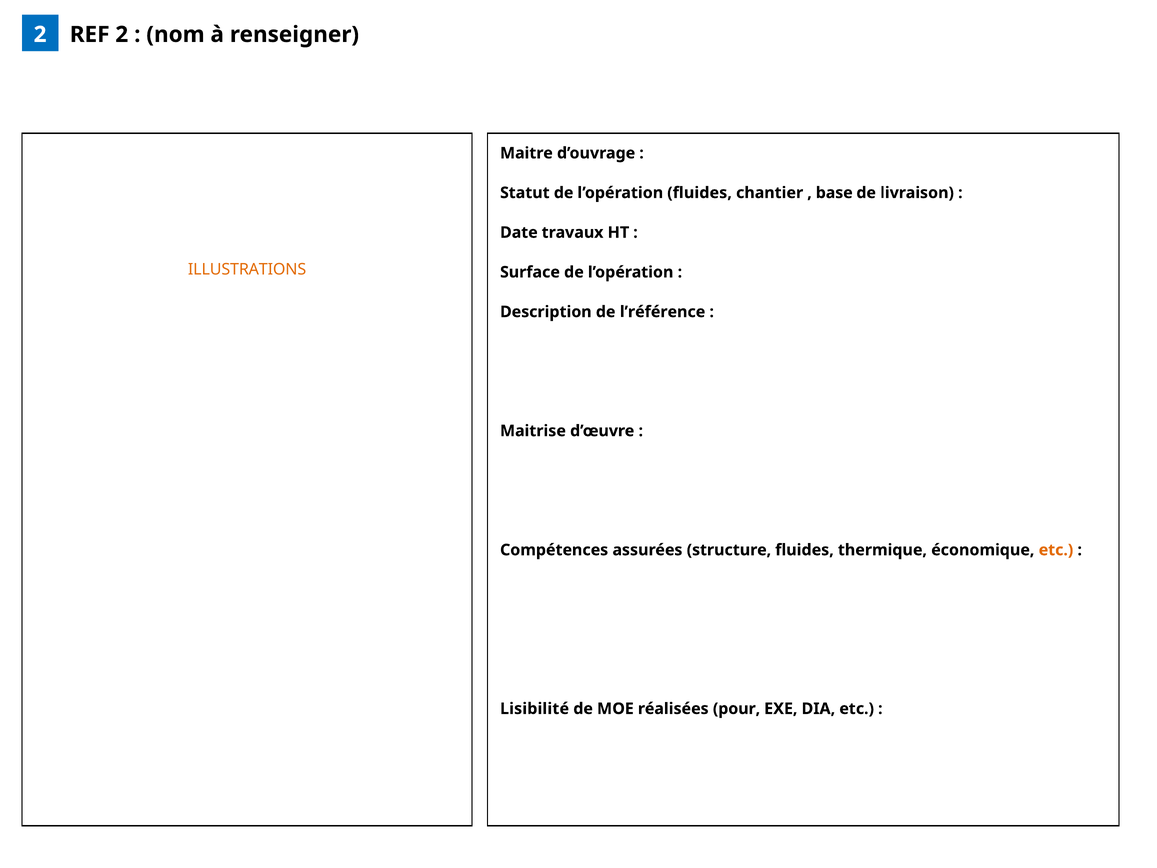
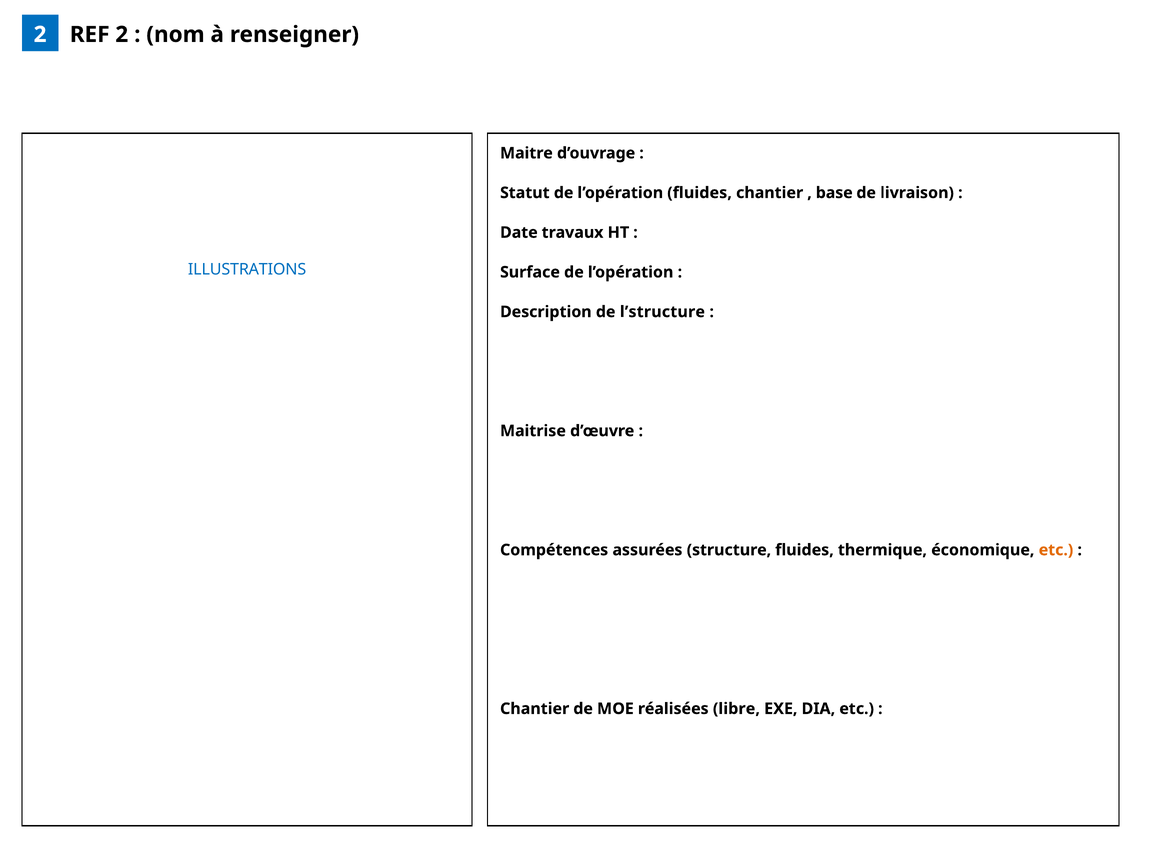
ILLUSTRATIONS colour: orange -> blue
l’référence: l’référence -> l’structure
Lisibilité at (535, 709): Lisibilité -> Chantier
pour: pour -> libre
